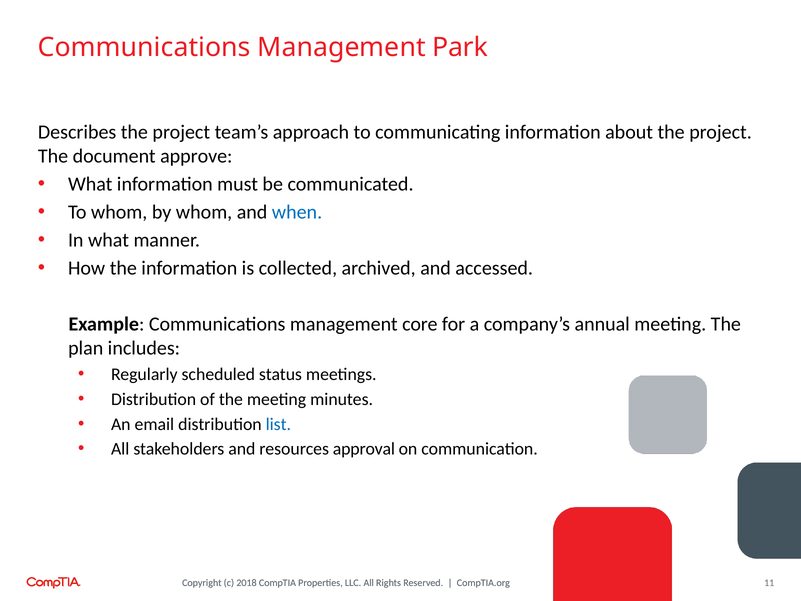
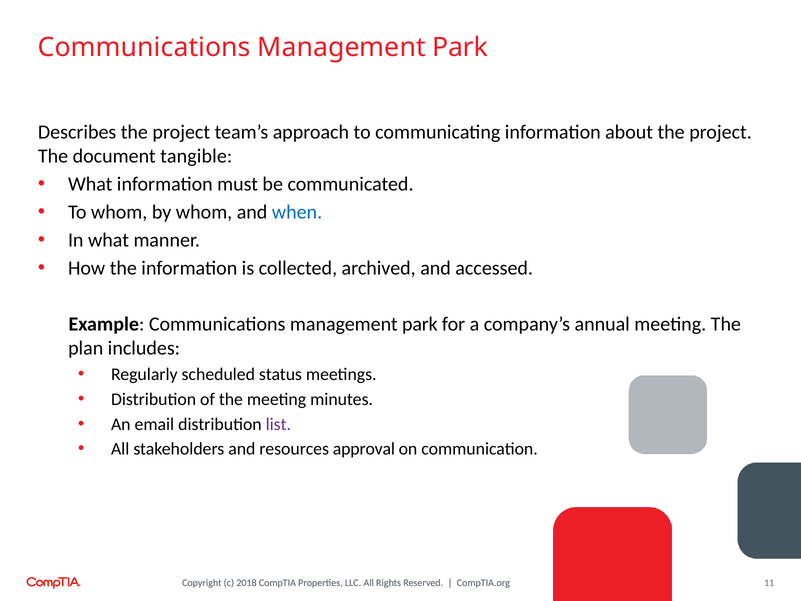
approve: approve -> tangible
Example Communications management core: core -> park
list colour: blue -> purple
